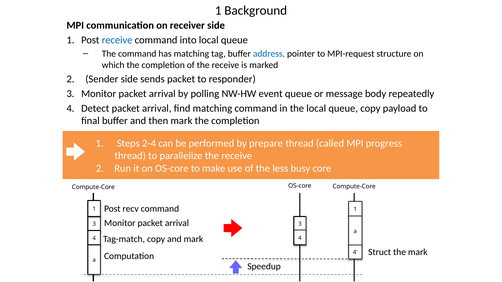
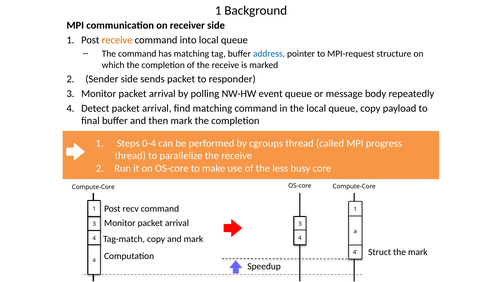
receive at (117, 40) colour: blue -> orange
2-4: 2-4 -> 0-4
prepare: prepare -> cgroups
